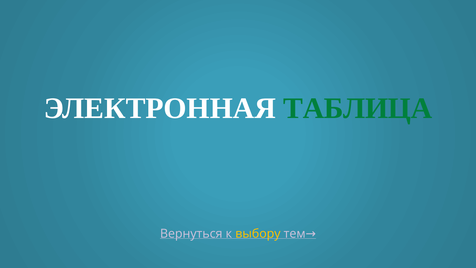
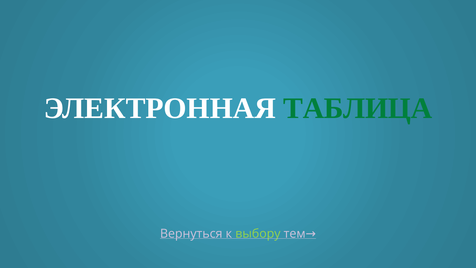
выбору colour: yellow -> light green
